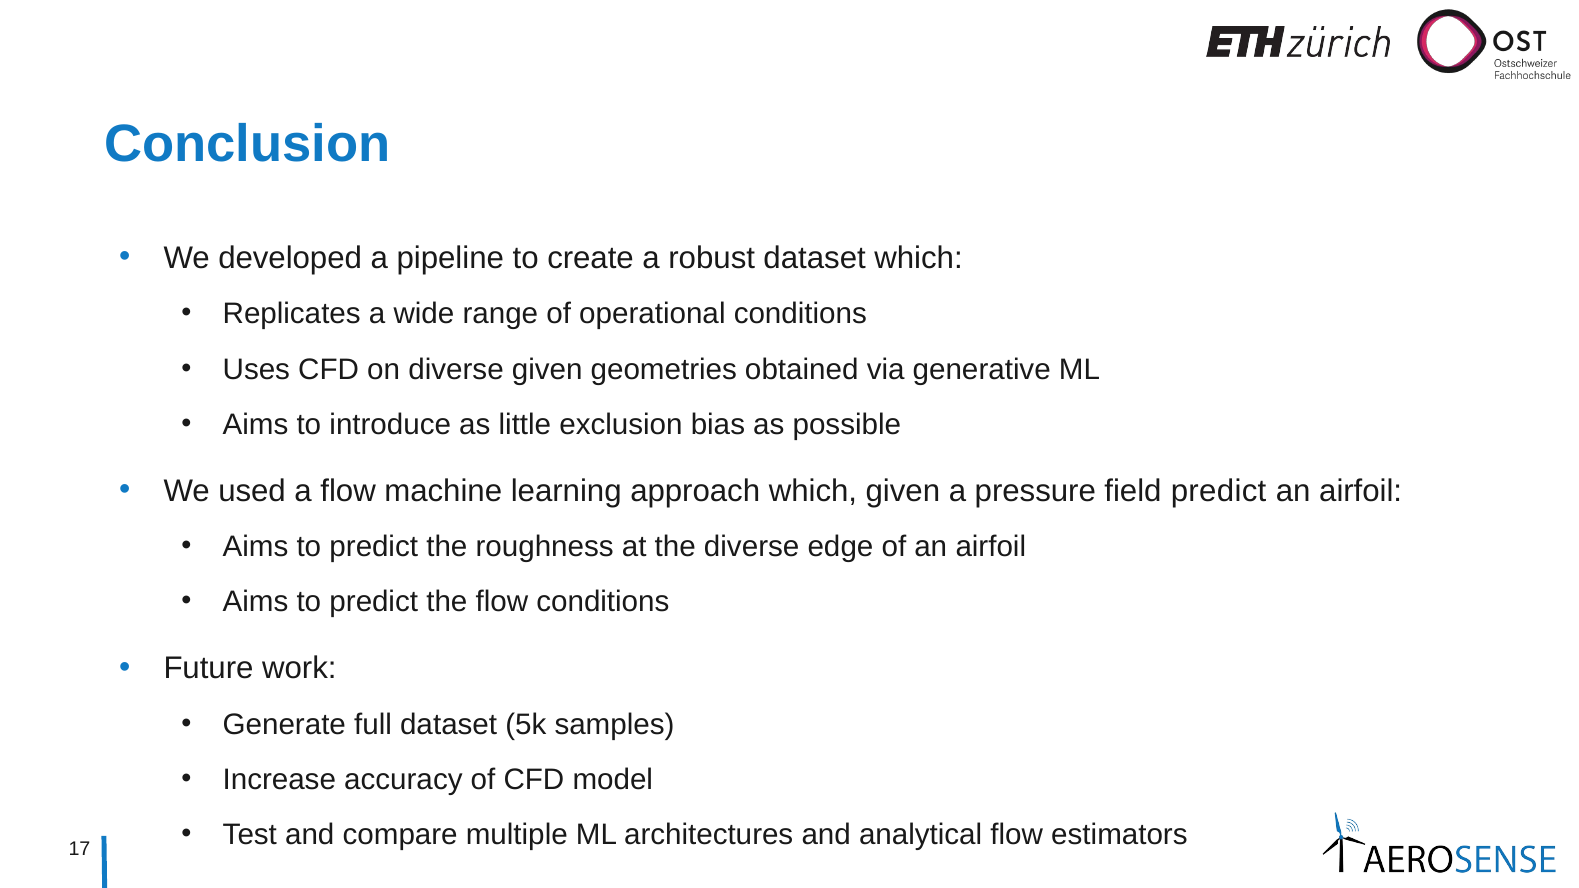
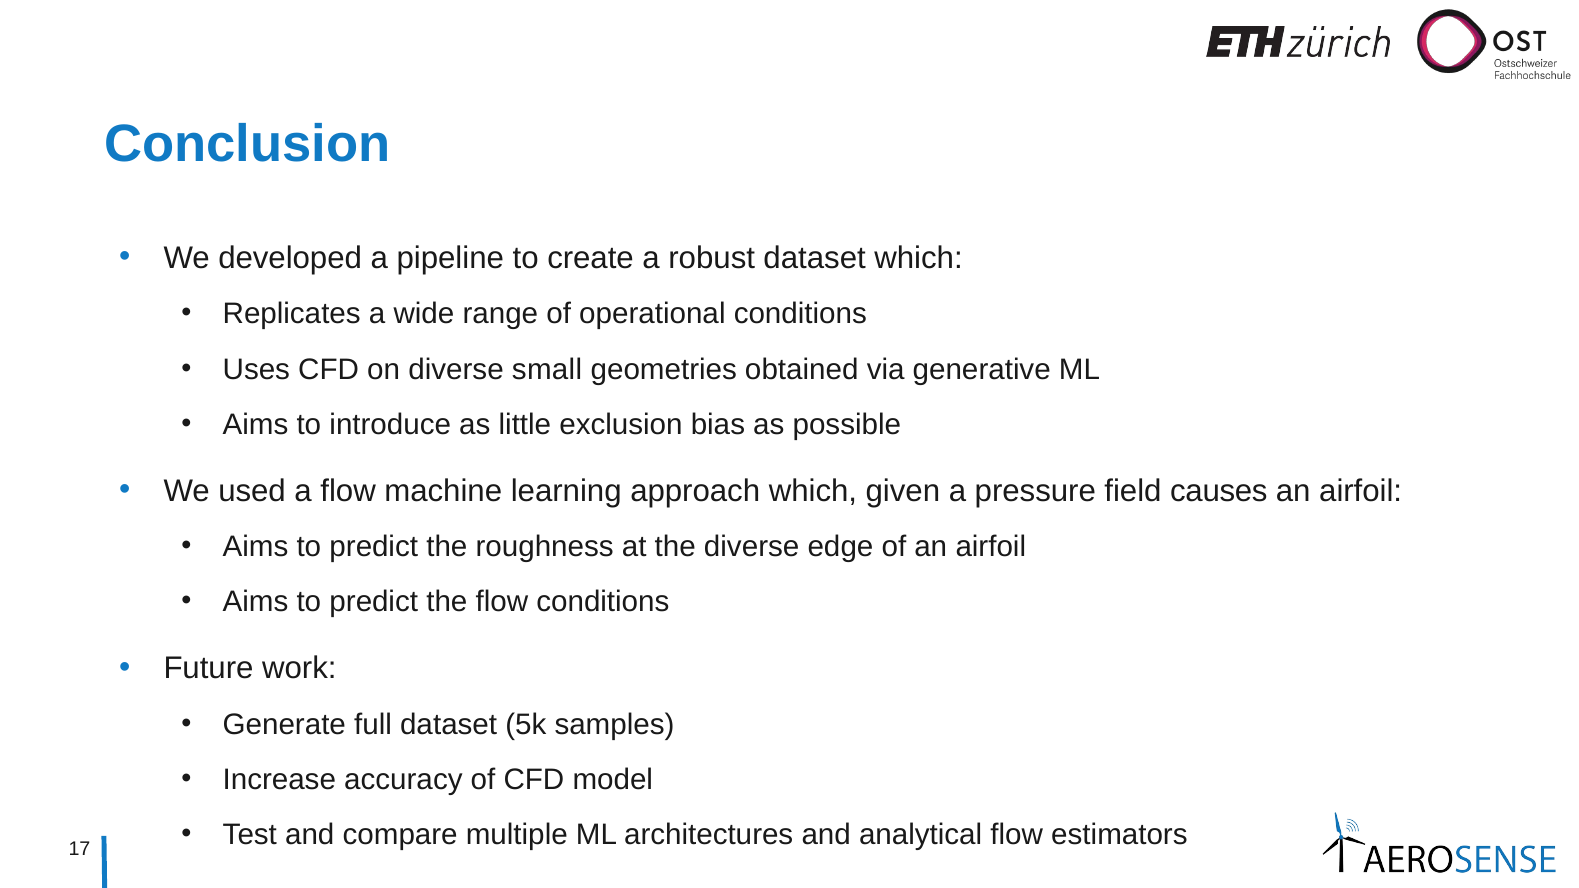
diverse given: given -> small
field predict: predict -> causes
